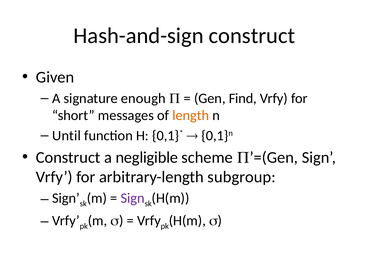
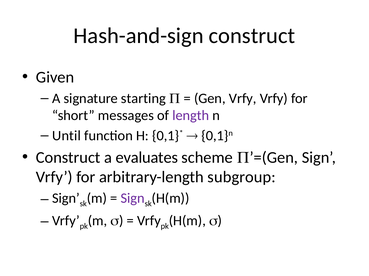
enough: enough -> starting
Gen Find: Find -> Vrfy
length colour: orange -> purple
negligible: negligible -> evaluates
